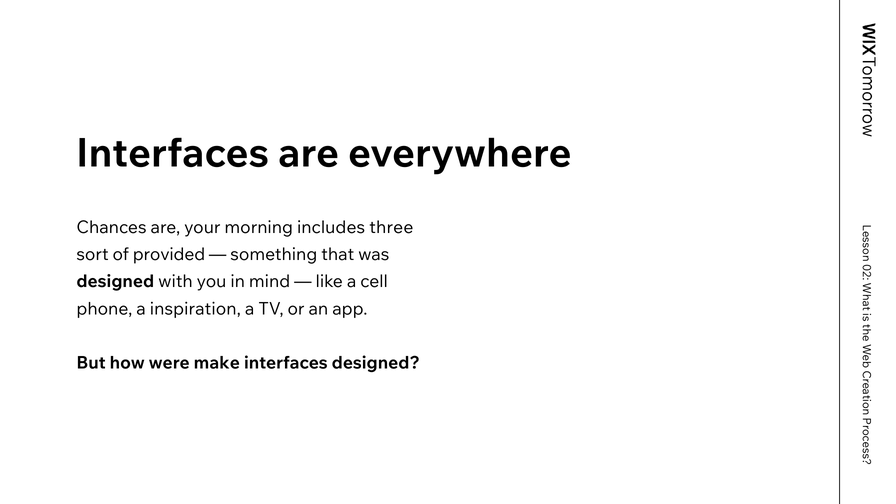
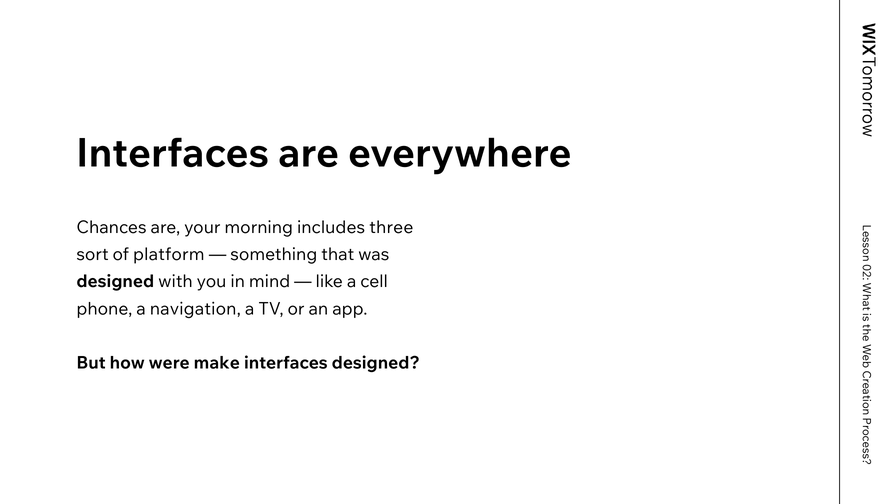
provided: provided -> platform
inspiration: inspiration -> navigation
